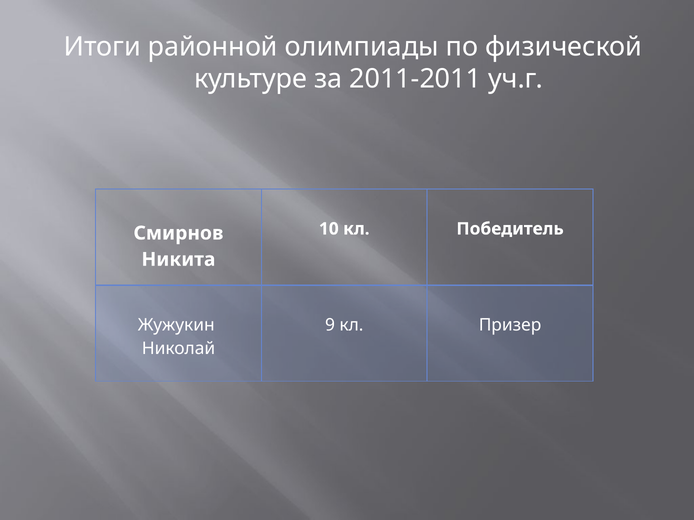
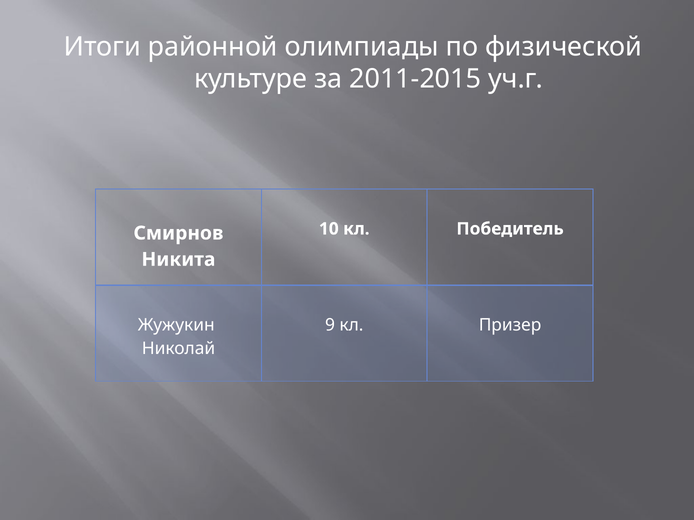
2011-2011: 2011-2011 -> 2011-2015
